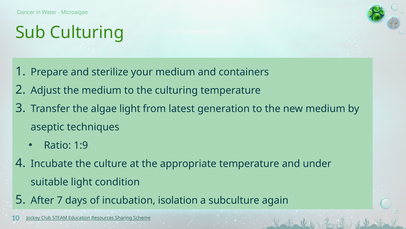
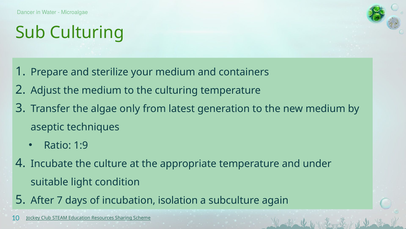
algae light: light -> only
